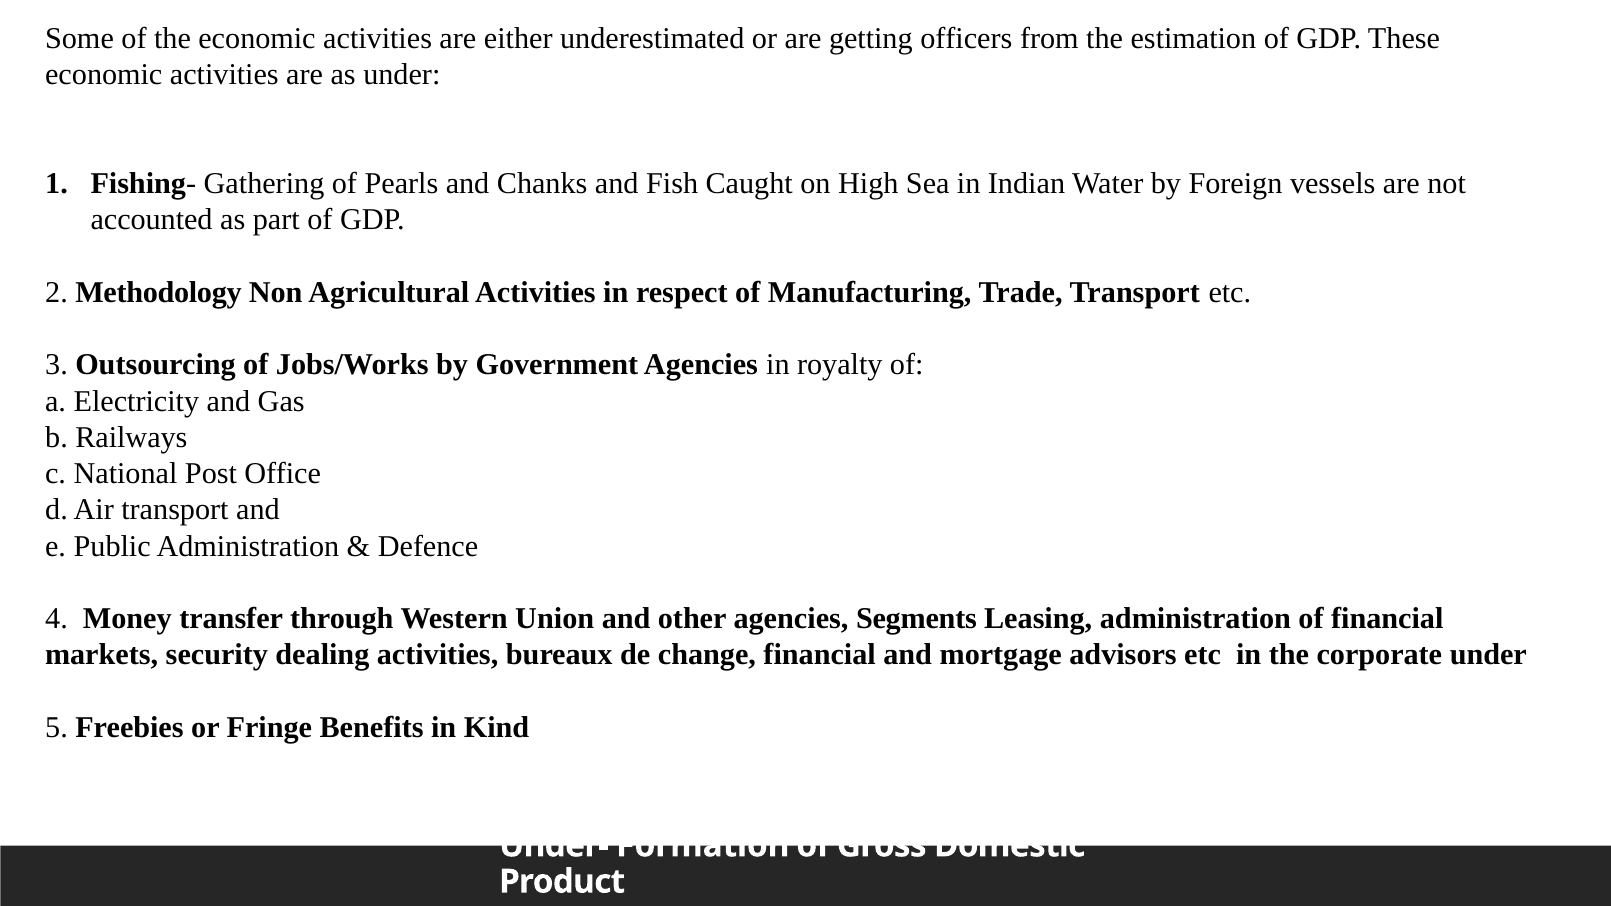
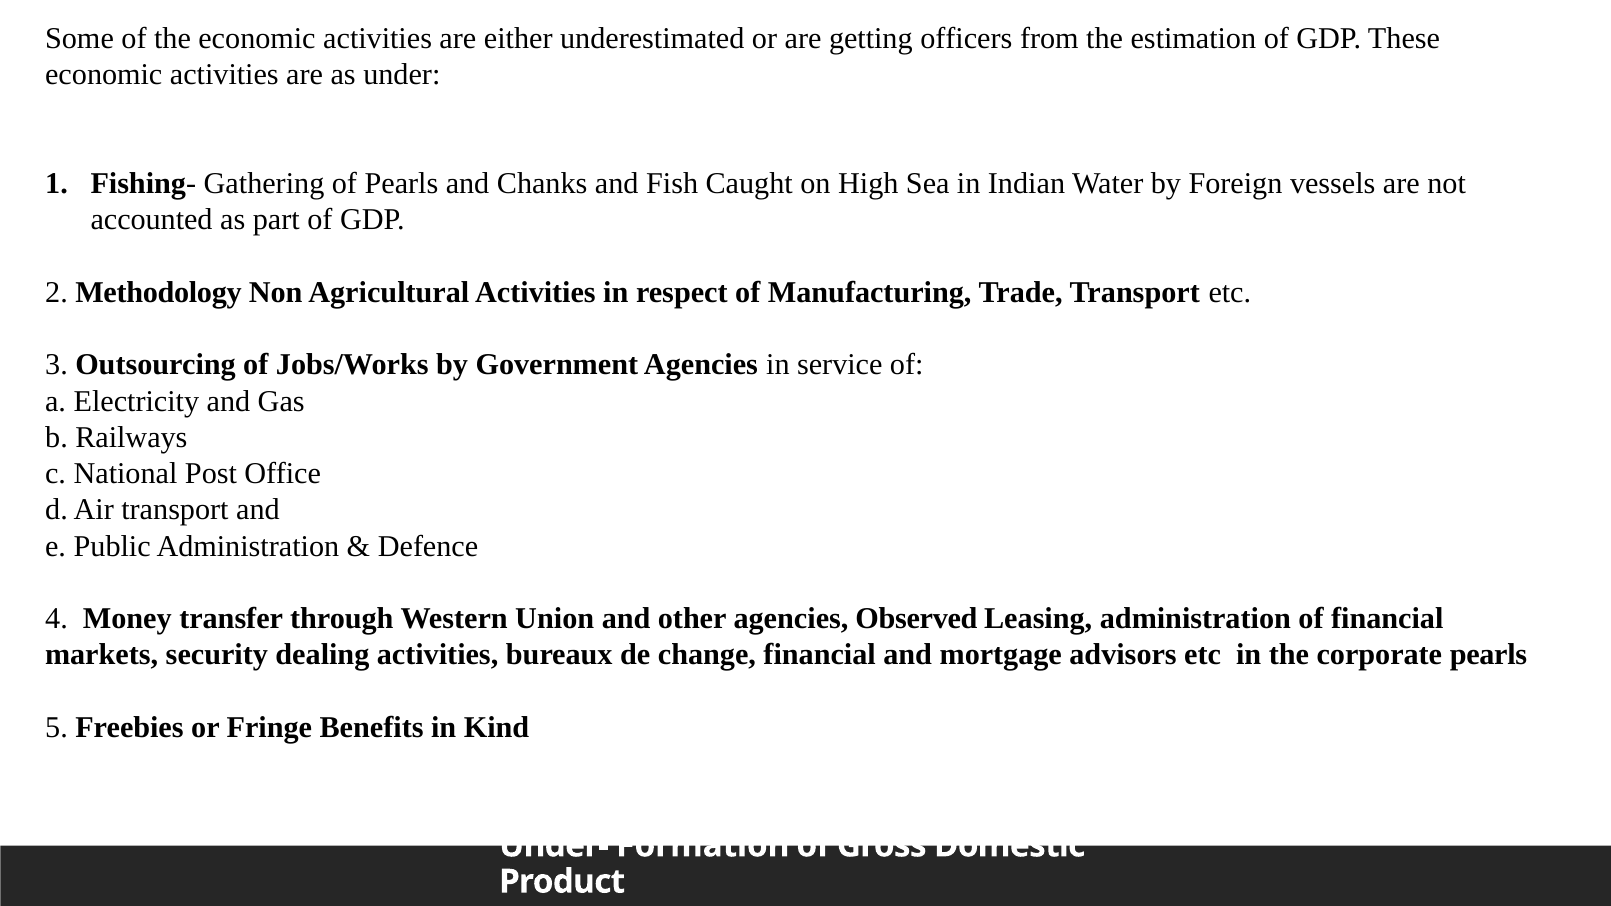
royalty: royalty -> service
Segments: Segments -> Observed
corporate under: under -> pearls
